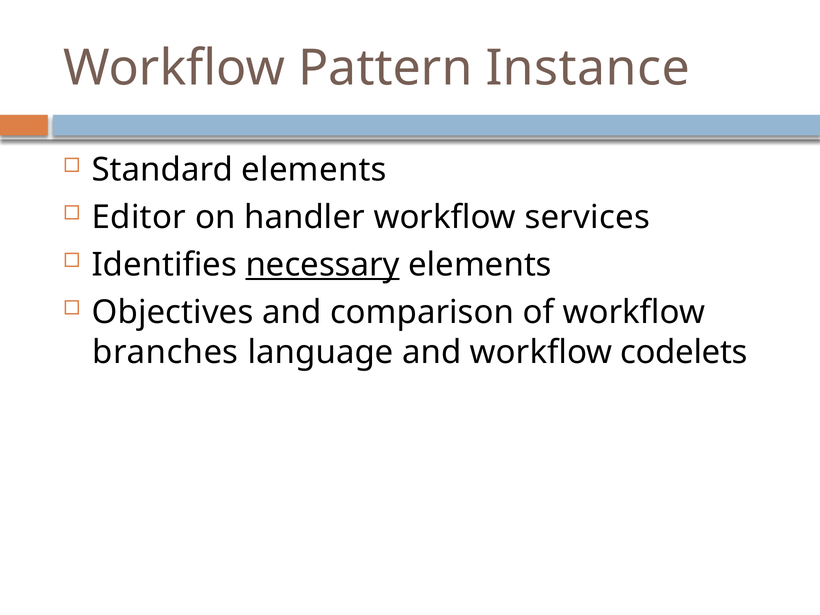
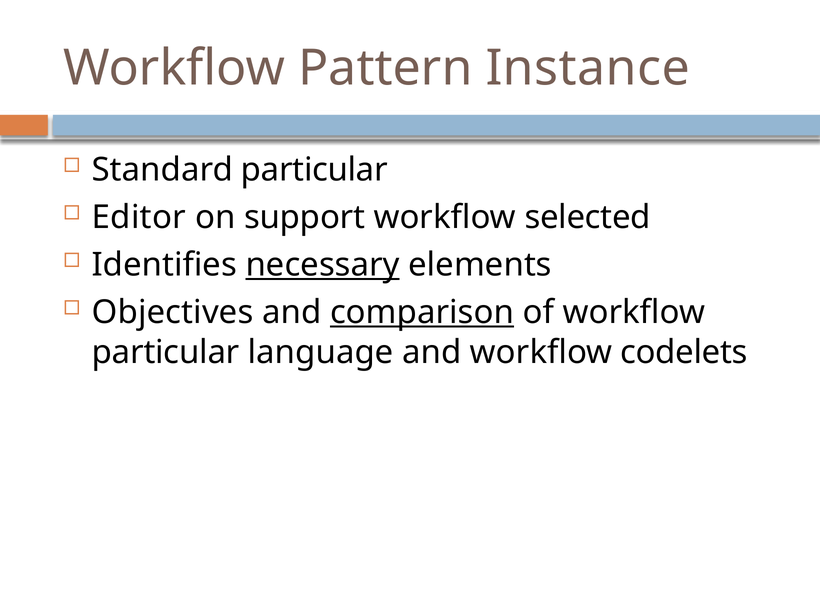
Standard elements: elements -> particular
handler: handler -> support
services: services -> selected
comparison underline: none -> present
branches at (165, 352): branches -> particular
